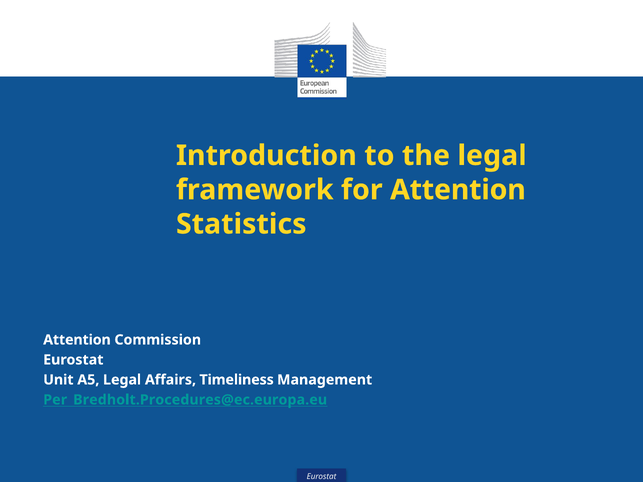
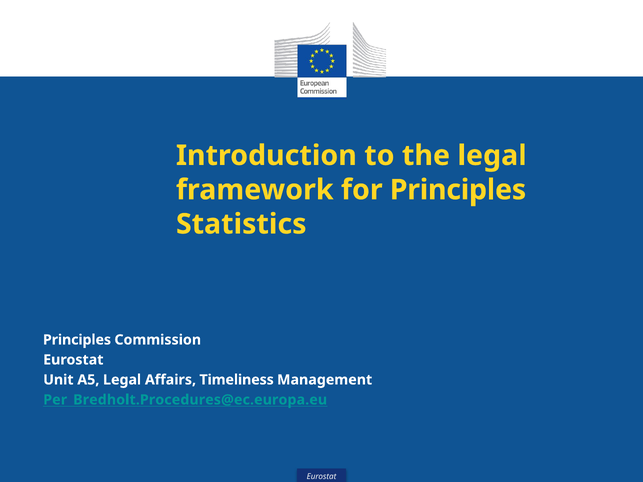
for Attention: Attention -> Principles
Attention at (77, 340): Attention -> Principles
